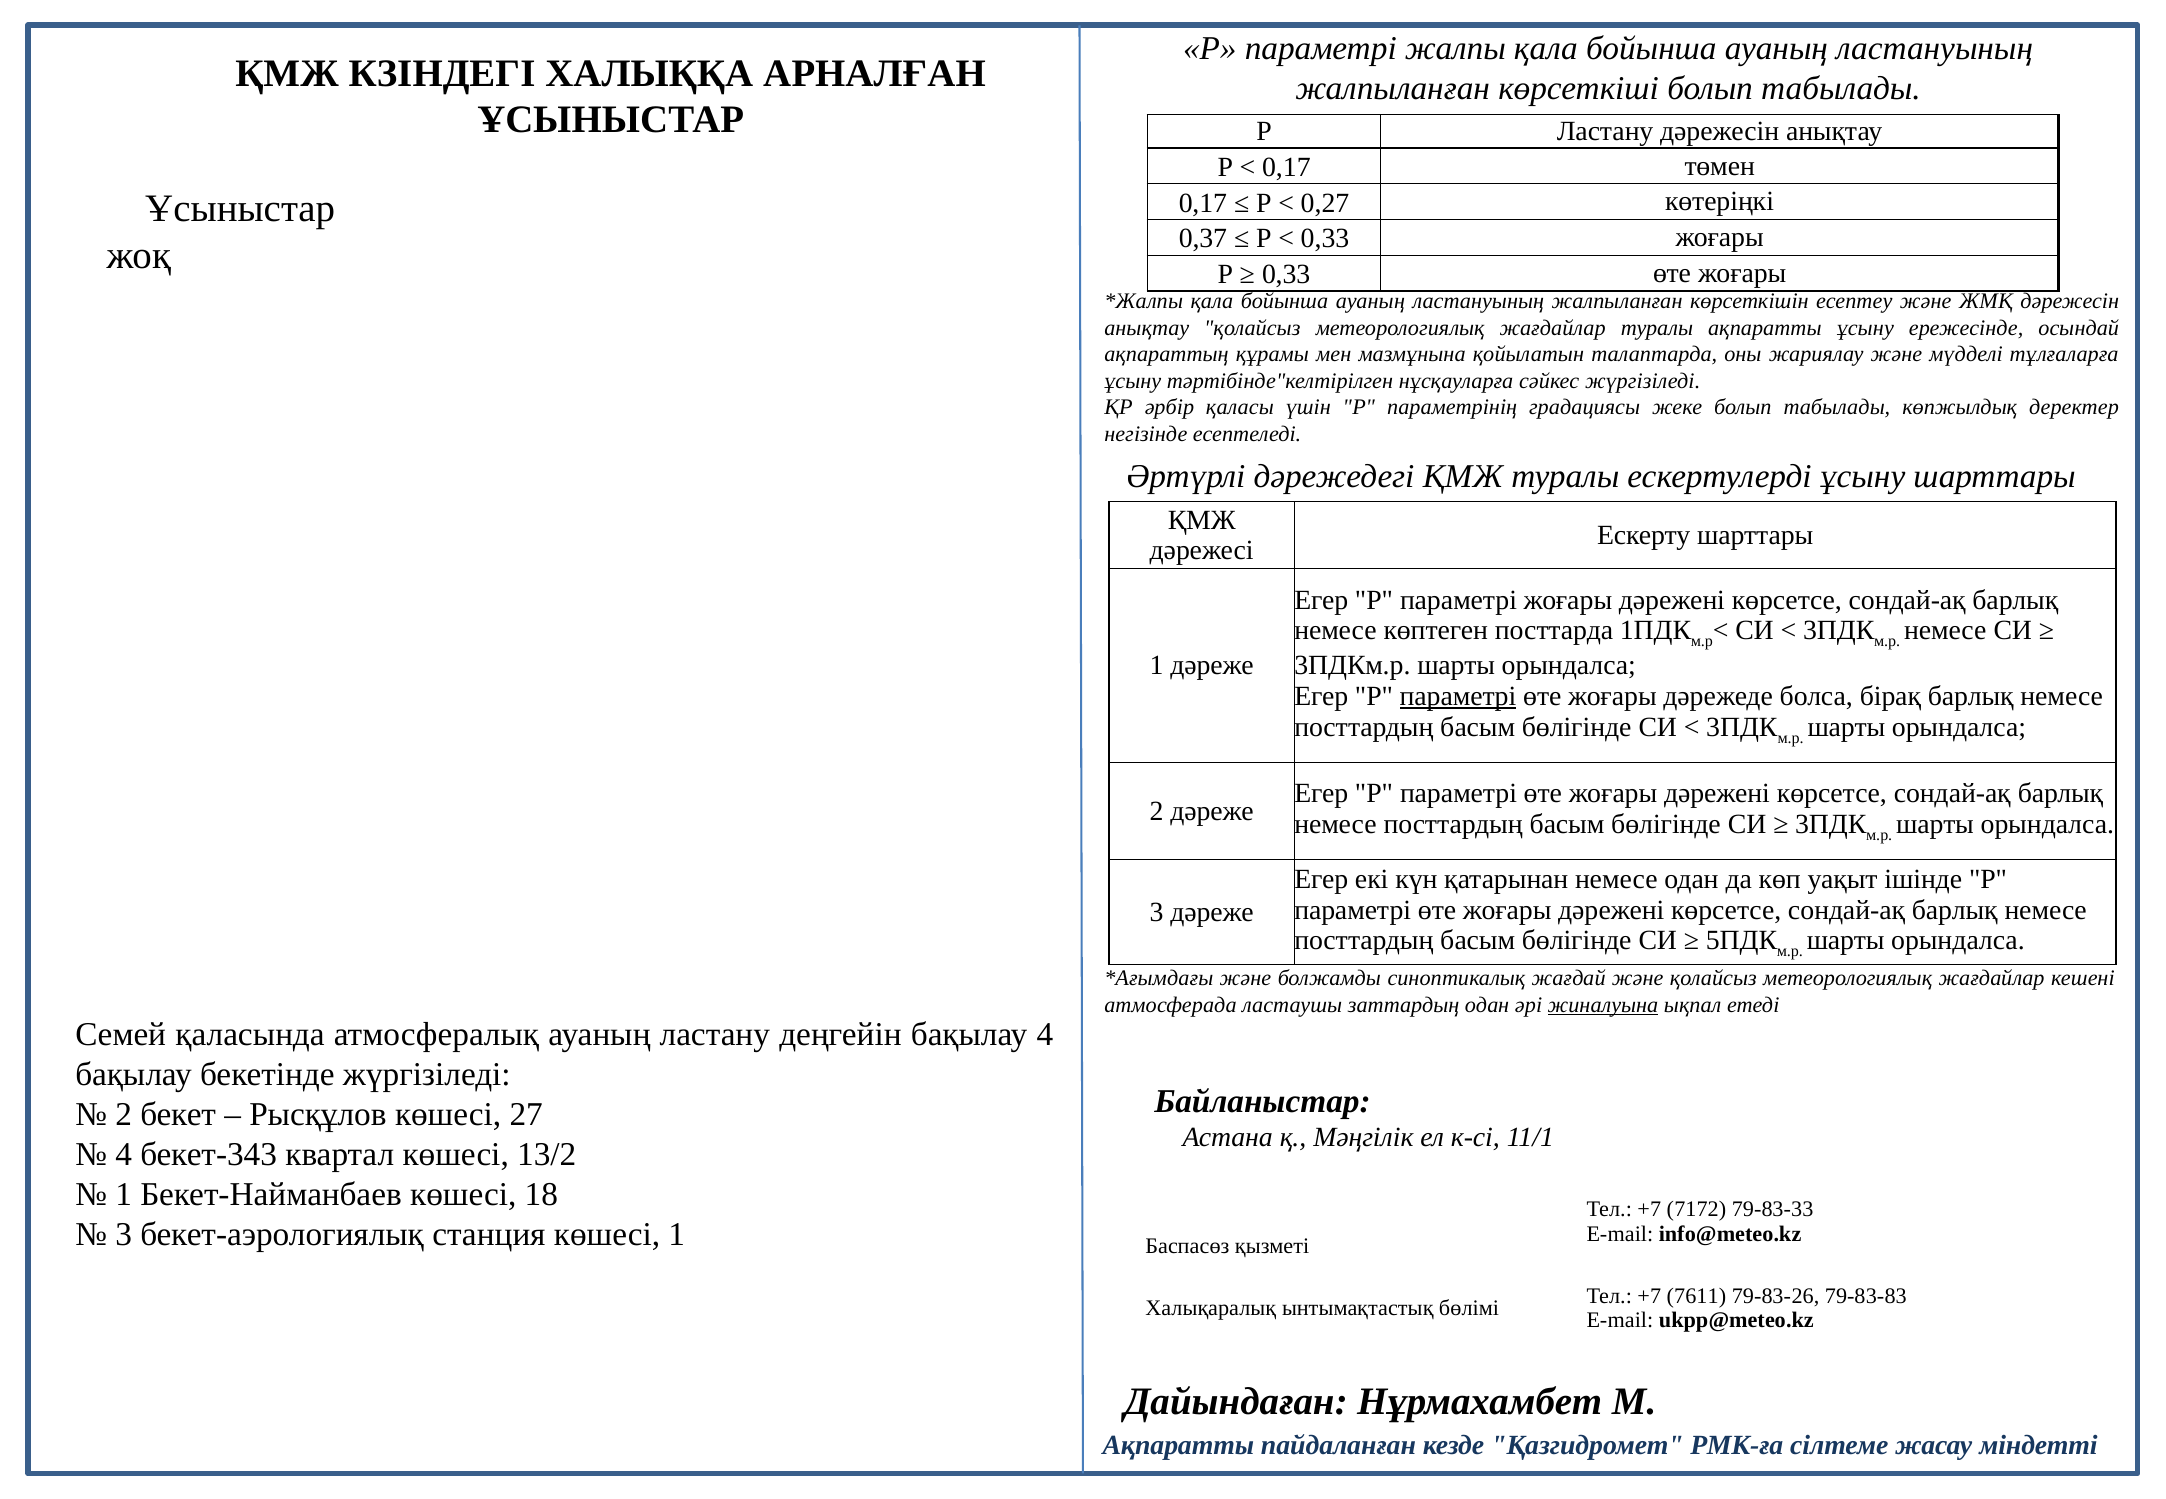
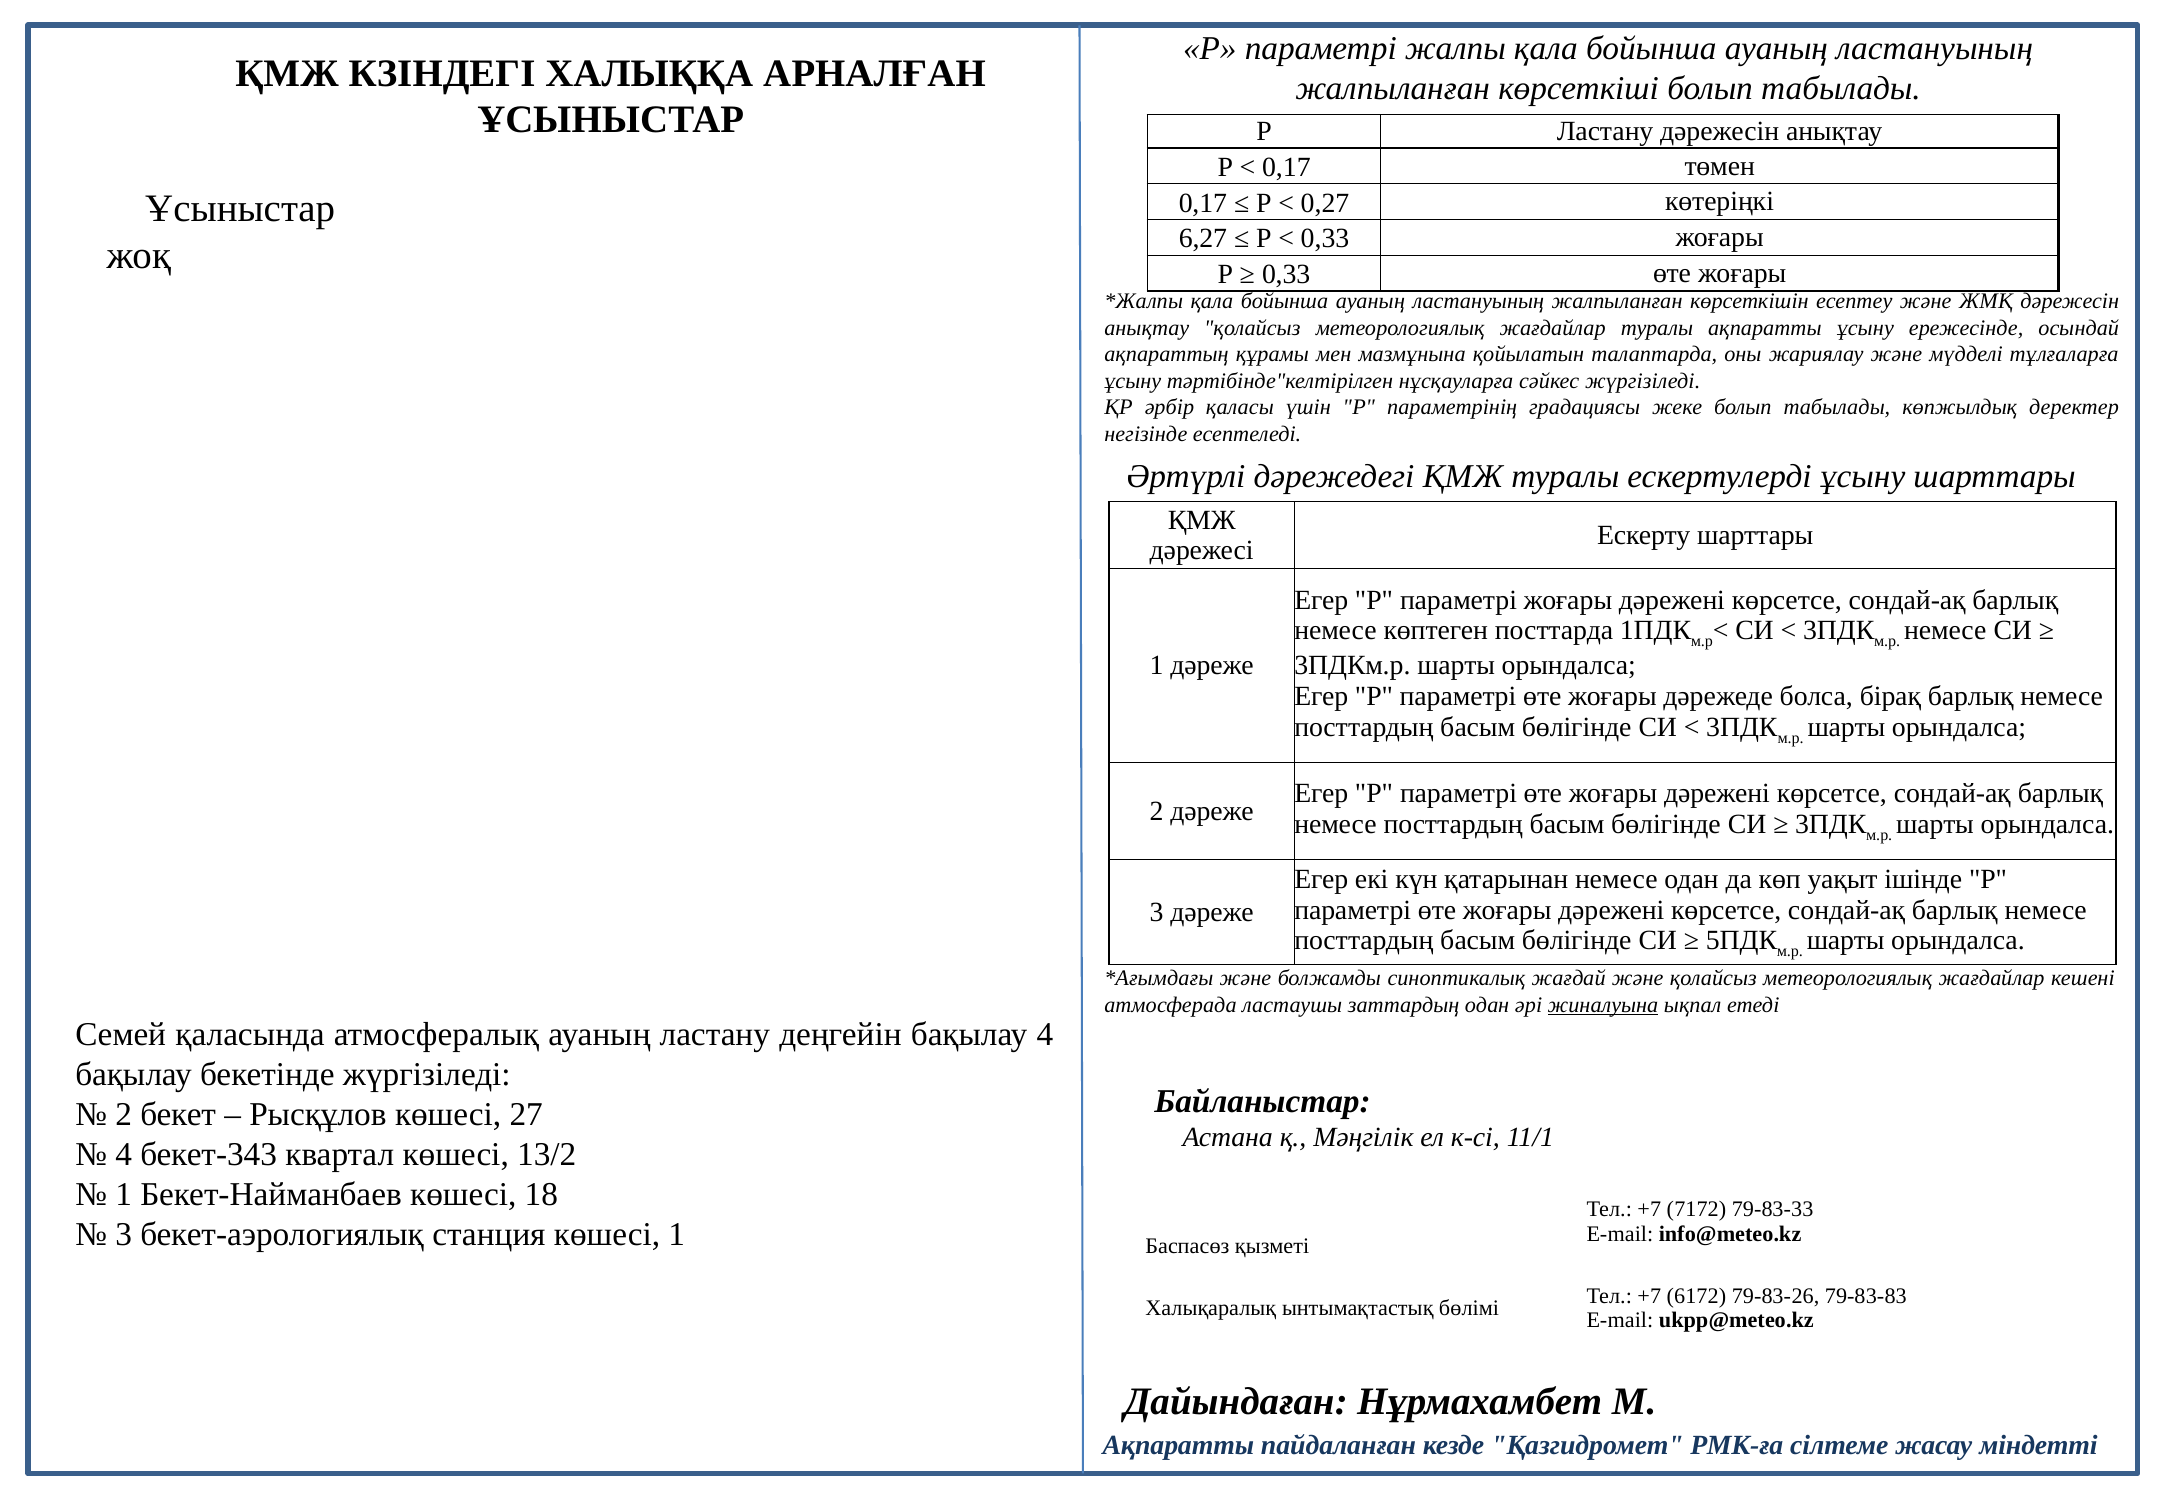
0,37: 0,37 -> 6,27
параметрі at (1458, 697) underline: present -> none
7611: 7611 -> 6172
